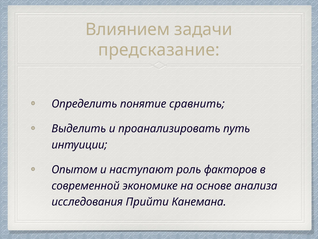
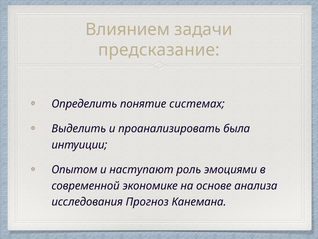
сравнить: сравнить -> системах
путь: путь -> была
факторов: факторов -> эмоциями
Прийти: Прийти -> Прогноз
